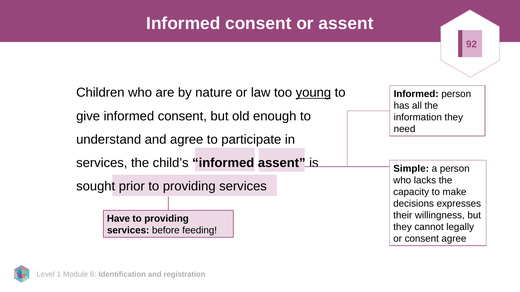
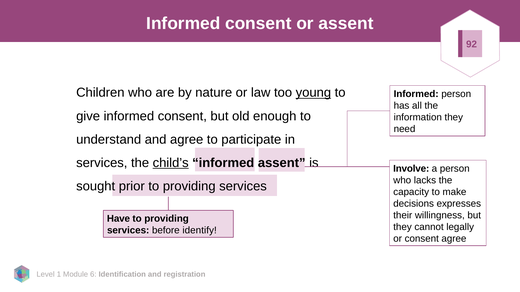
child’s underline: none -> present
Simple: Simple -> Involve
feeding: feeding -> identify
